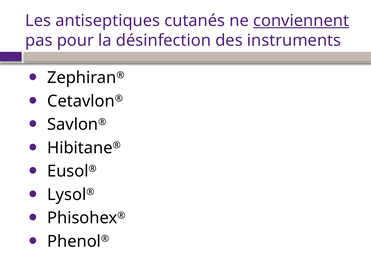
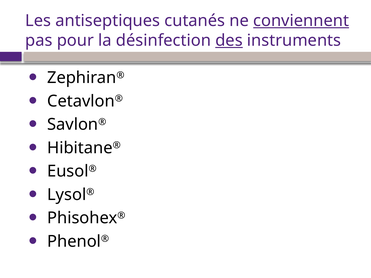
des underline: none -> present
